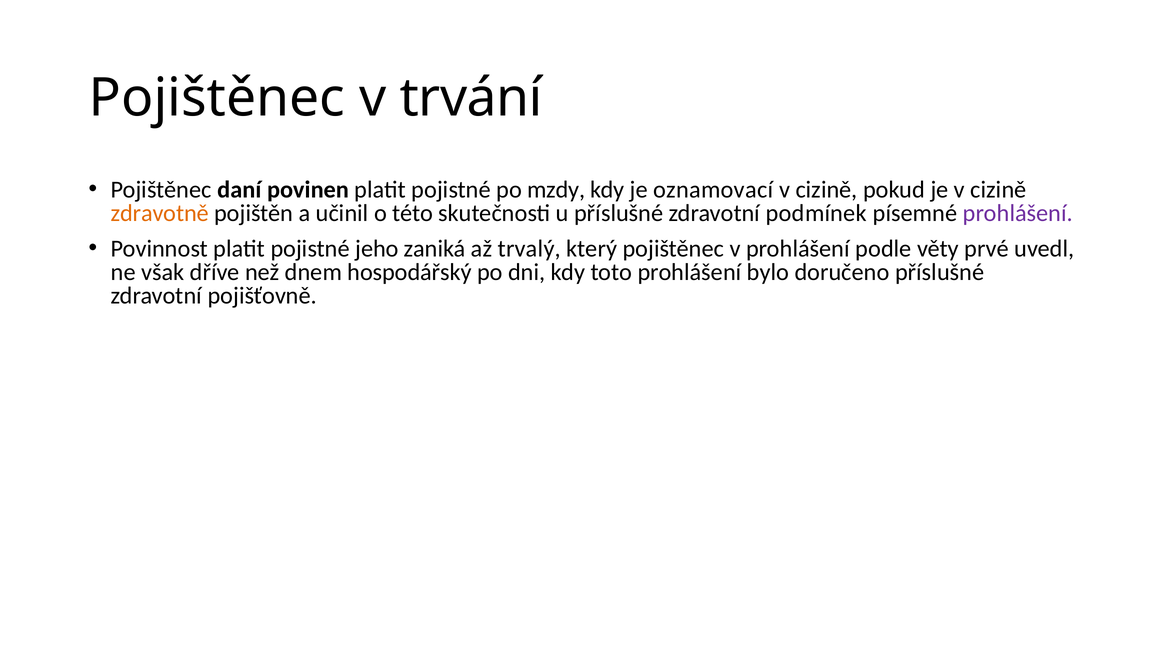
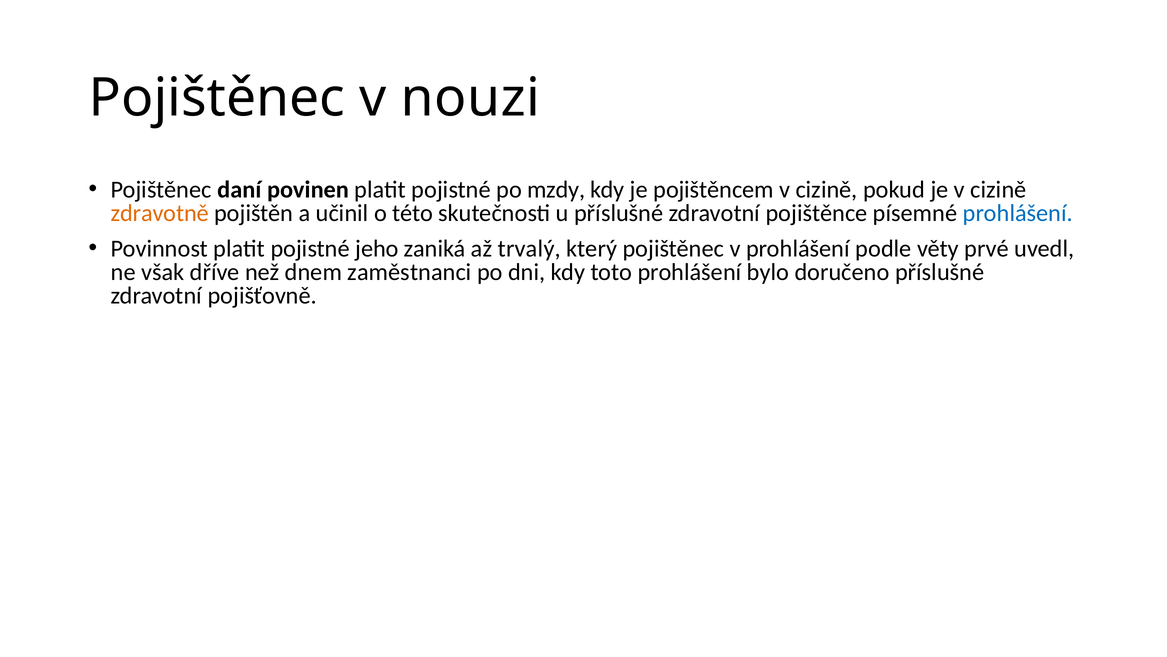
trvání: trvání -> nouzi
oznamovací: oznamovací -> pojištěncem
podmínek: podmínek -> pojištěnce
prohlášení at (1018, 213) colour: purple -> blue
hospodářský: hospodářský -> zaměstnanci
